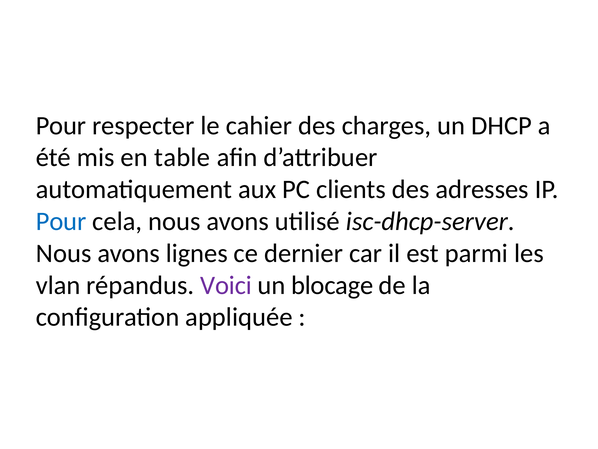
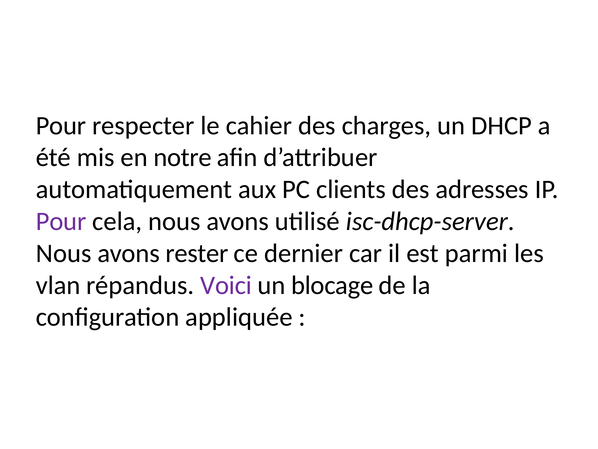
table: table -> notre
Pour at (61, 221) colour: blue -> purple
lignes: lignes -> rester
